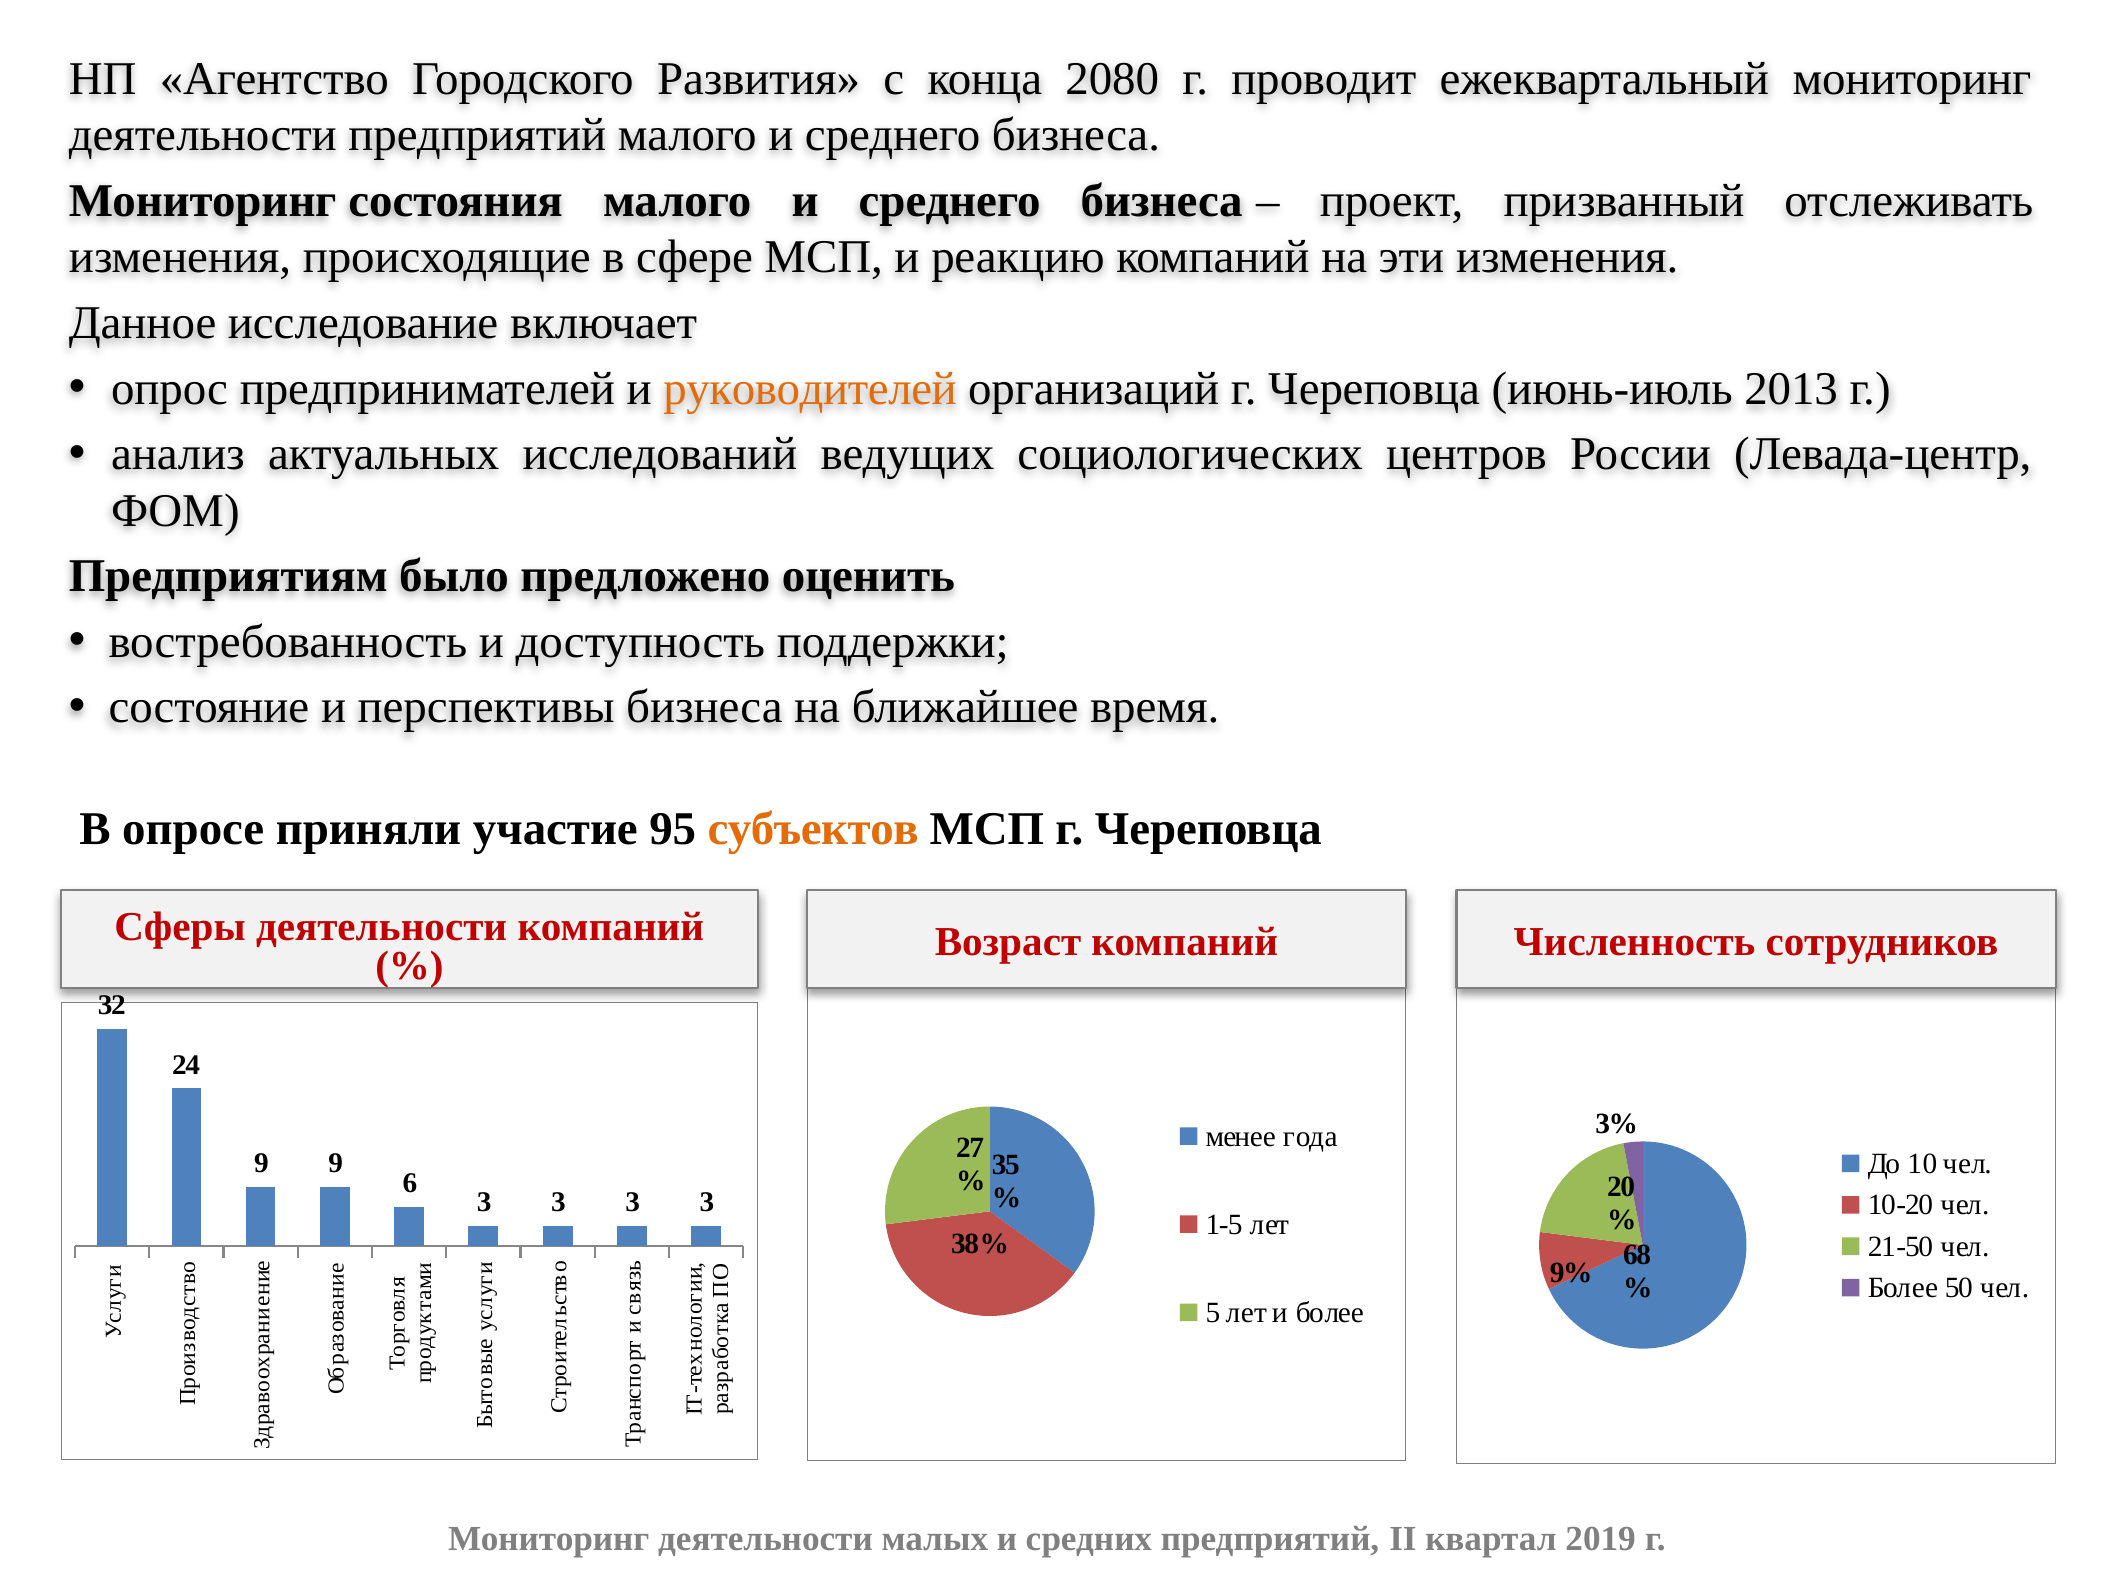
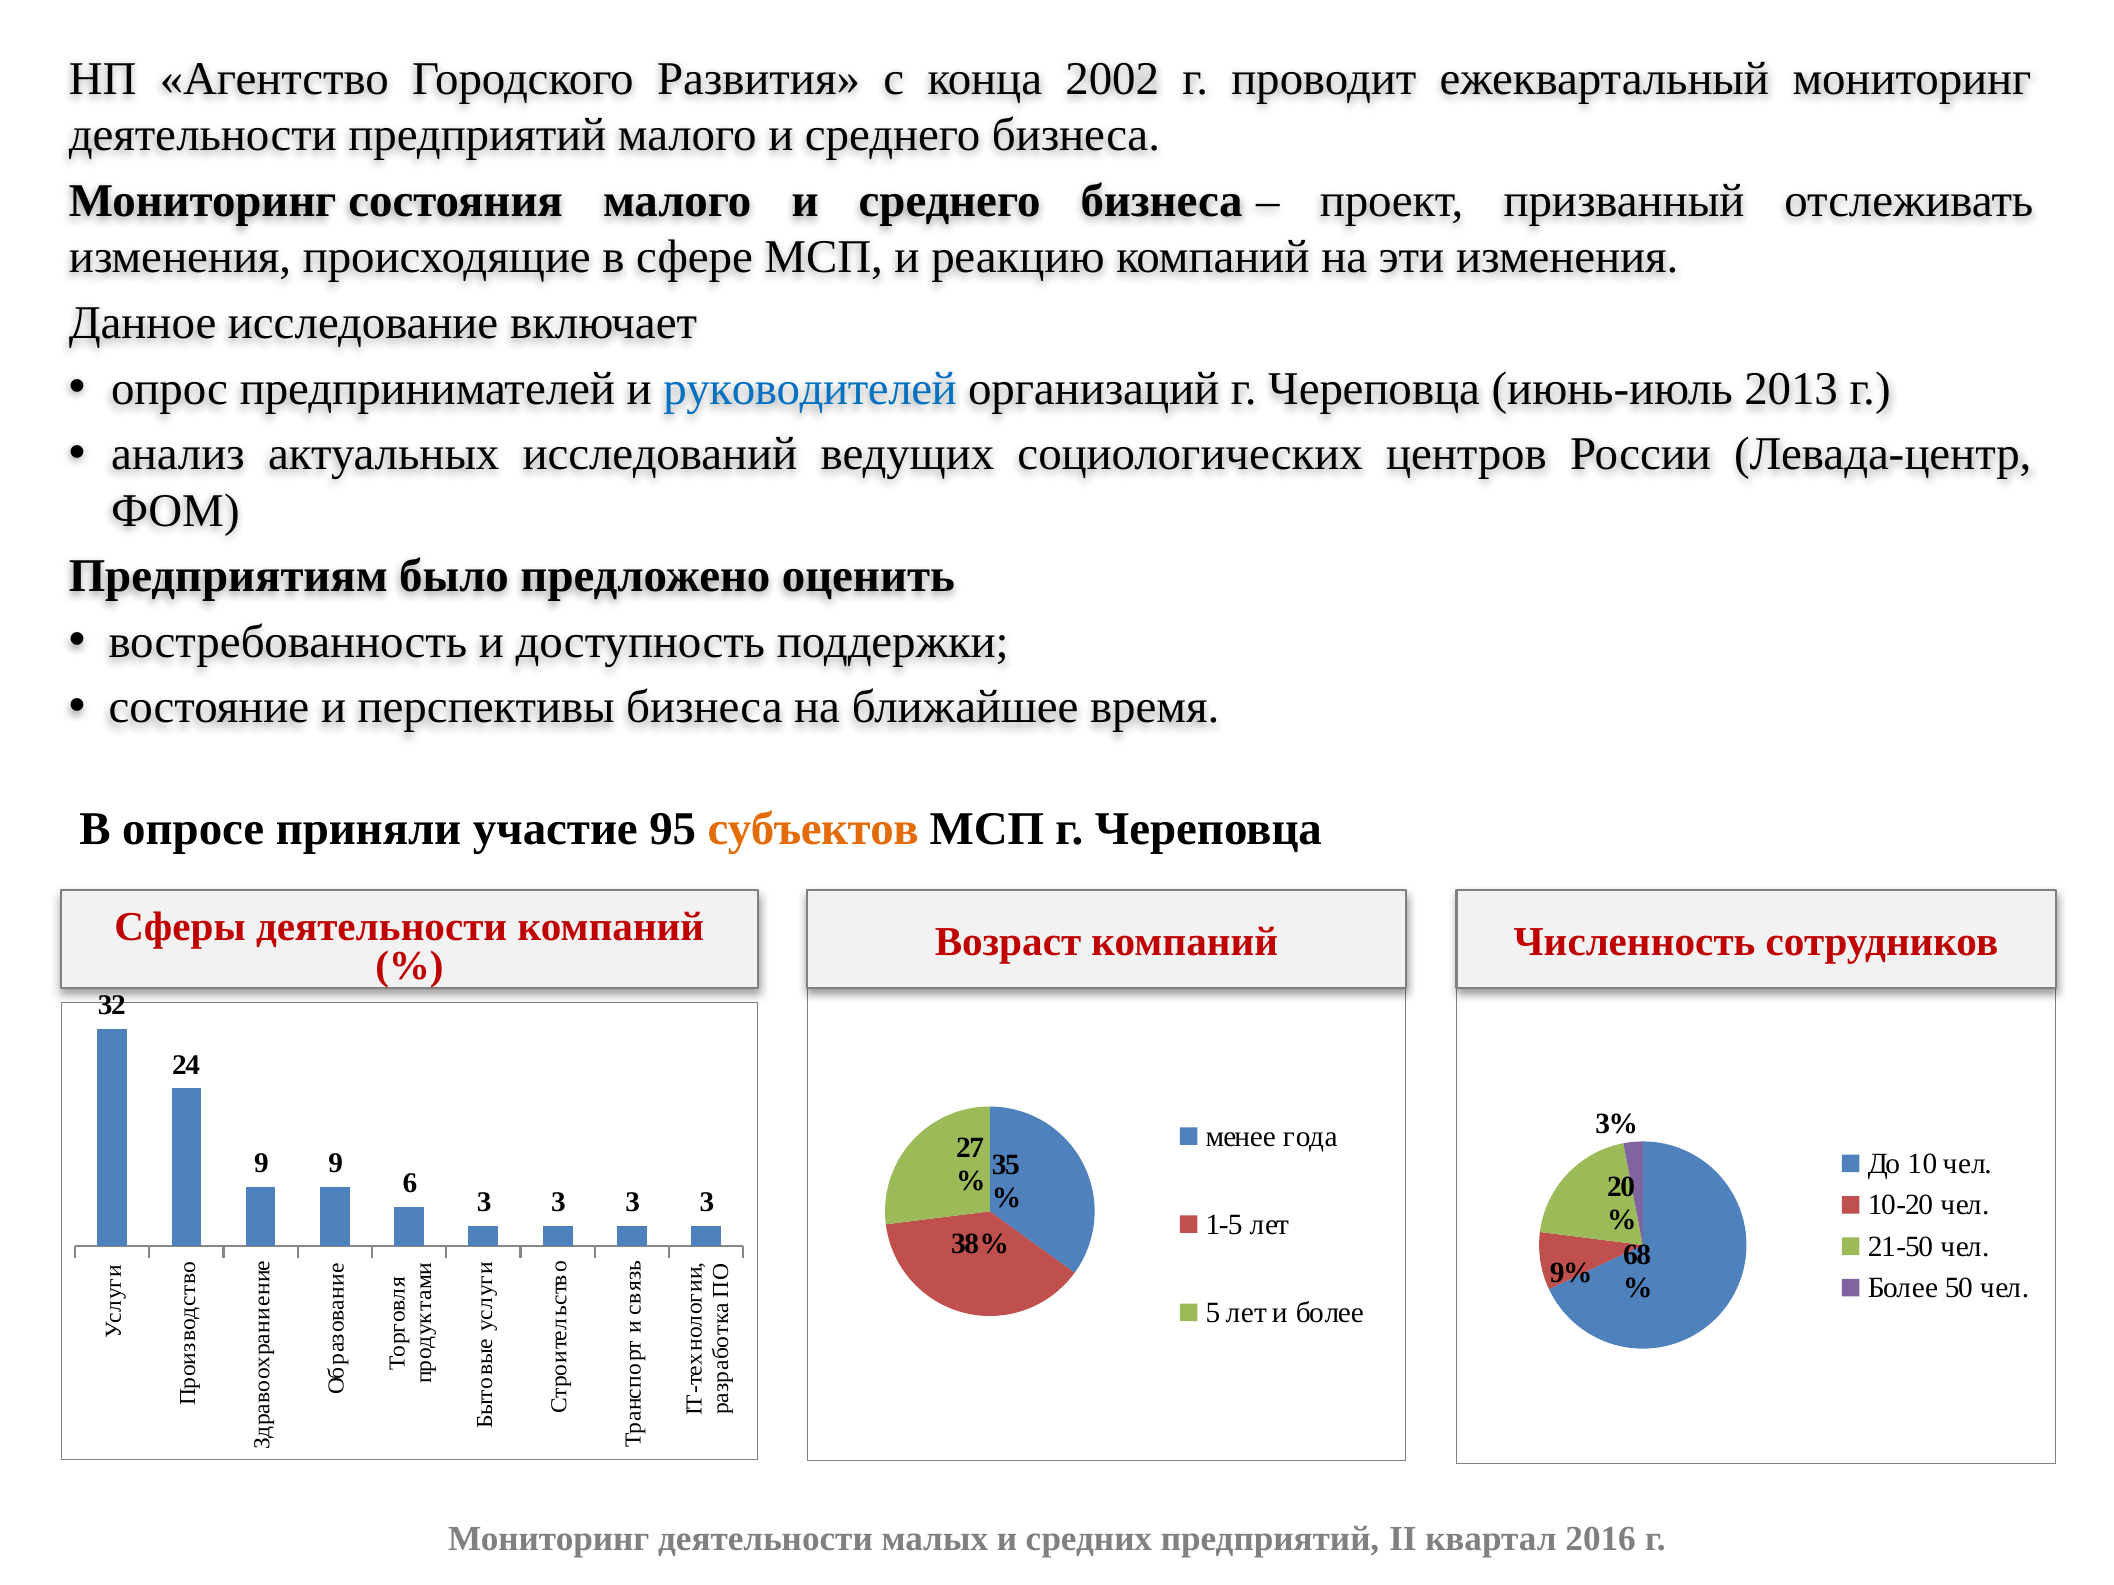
2080: 2080 -> 2002
руководителей colour: orange -> blue
2019: 2019 -> 2016
